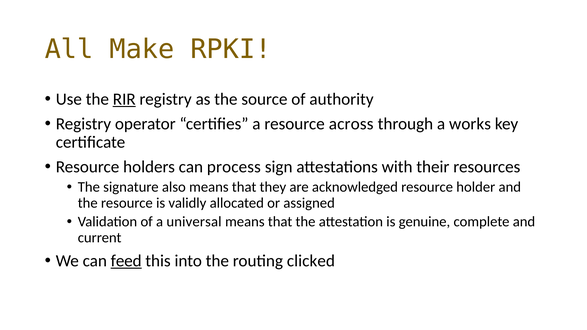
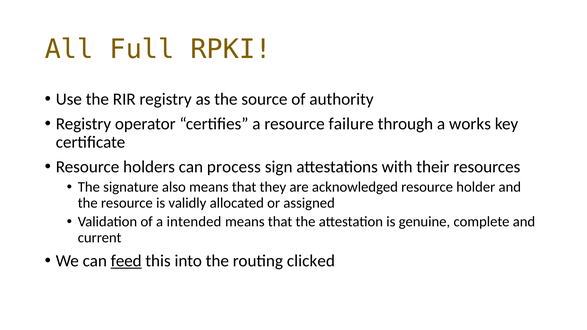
Make: Make -> Full
RIR underline: present -> none
across: across -> failure
universal: universal -> intended
